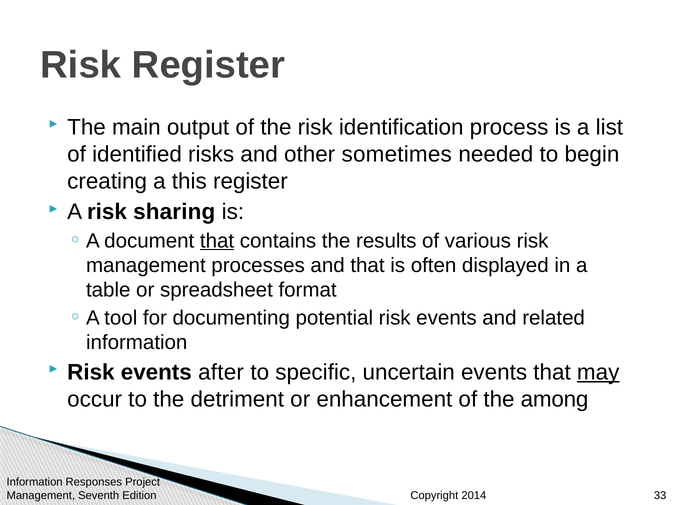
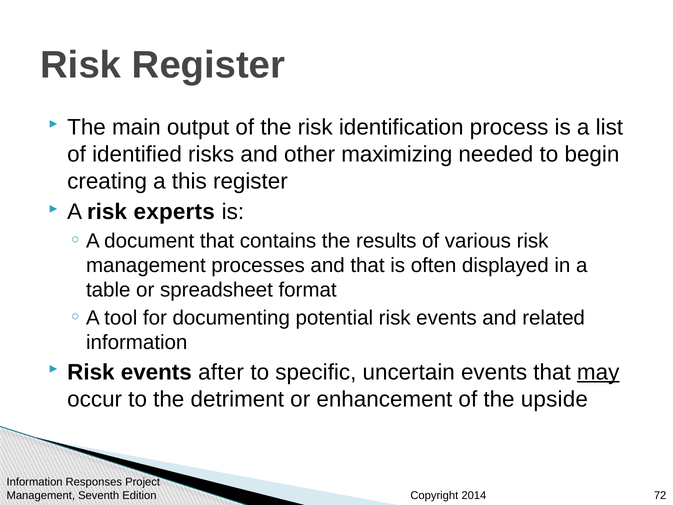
sometimes: sometimes -> maximizing
sharing: sharing -> experts
that at (217, 241) underline: present -> none
among: among -> upside
33: 33 -> 72
